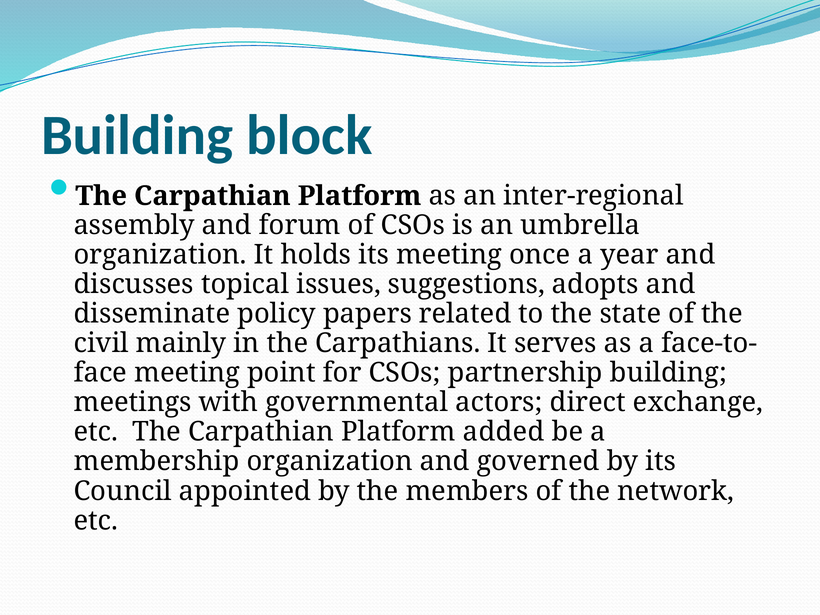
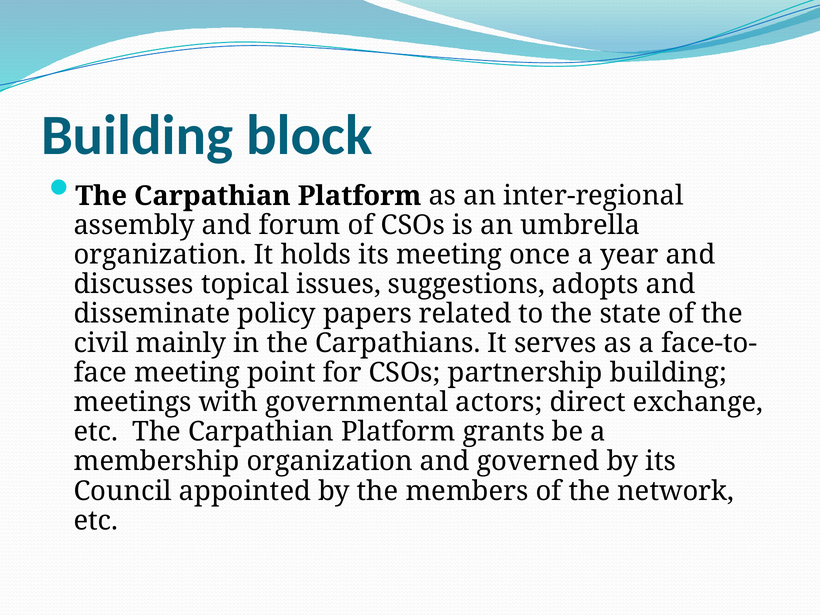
added: added -> grants
